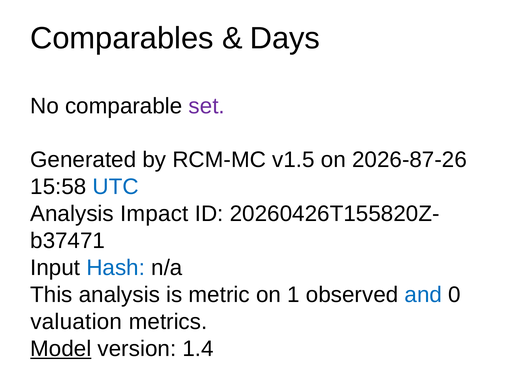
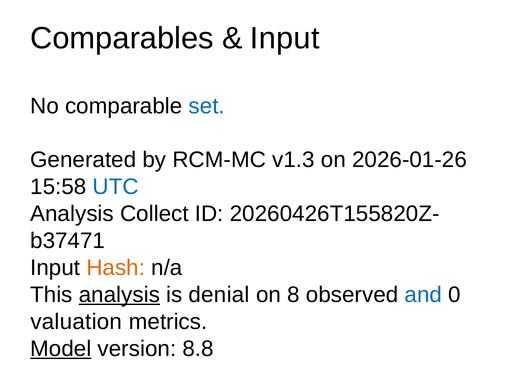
Days at (285, 38): Days -> Input
set colour: purple -> blue
v1.5: v1.5 -> v1.3
2026-87-26: 2026-87-26 -> 2026-01-26
Impact: Impact -> Collect
Hash colour: blue -> orange
analysis at (119, 294) underline: none -> present
metric: metric -> denial
1: 1 -> 8
1.4: 1.4 -> 8.8
